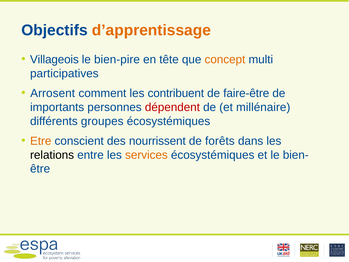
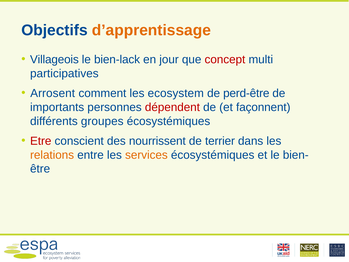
bien-pire: bien-pire -> bien-lack
tête: tête -> jour
concept colour: orange -> red
contribuent: contribuent -> ecosystem
faire-être: faire-être -> perd-être
millénaire: millénaire -> façonnent
Etre colour: orange -> red
forêts: forêts -> terrier
relations colour: black -> orange
